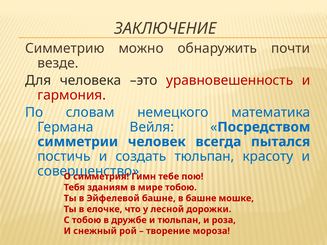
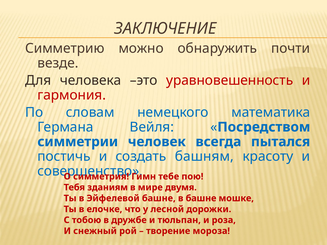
создать тюльпан: тюльпан -> башням
мире тобою: тобою -> двумя
